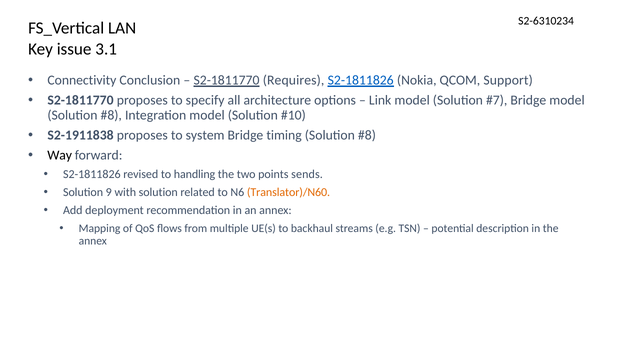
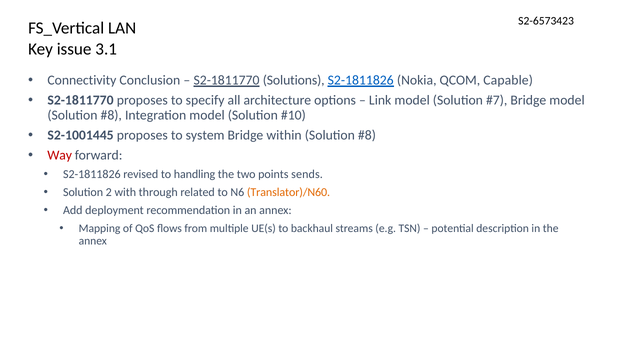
S2-6310234: S2-6310234 -> S2-6573423
Requires: Requires -> Solutions
Support: Support -> Capable
S2-1911838: S2-1911838 -> S2-1001445
timing: timing -> within
Way colour: black -> red
9: 9 -> 2
with solution: solution -> through
